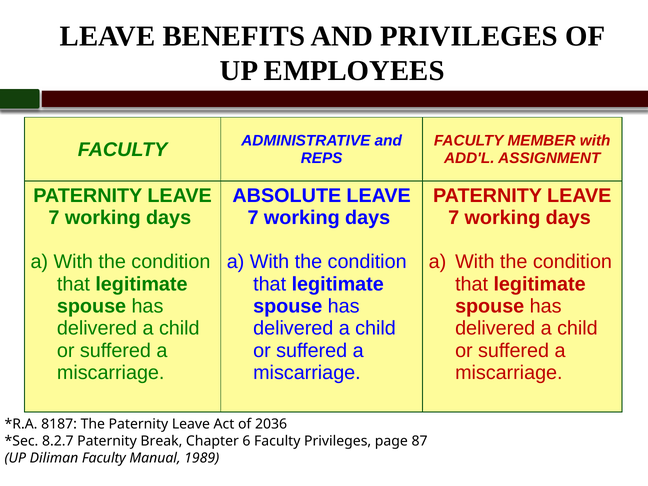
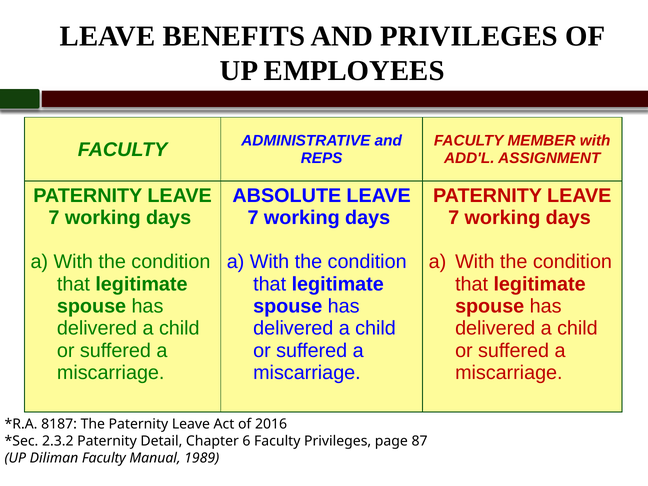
2036: 2036 -> 2016
8.2.7: 8.2.7 -> 2.3.2
Break: Break -> Detail
